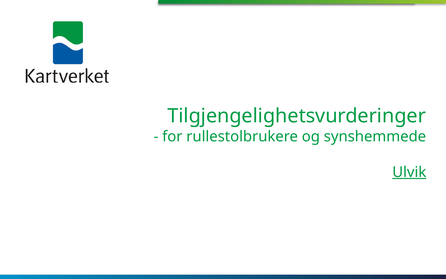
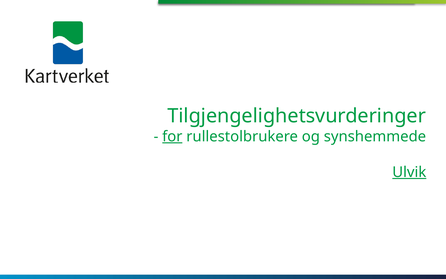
for underline: none -> present
